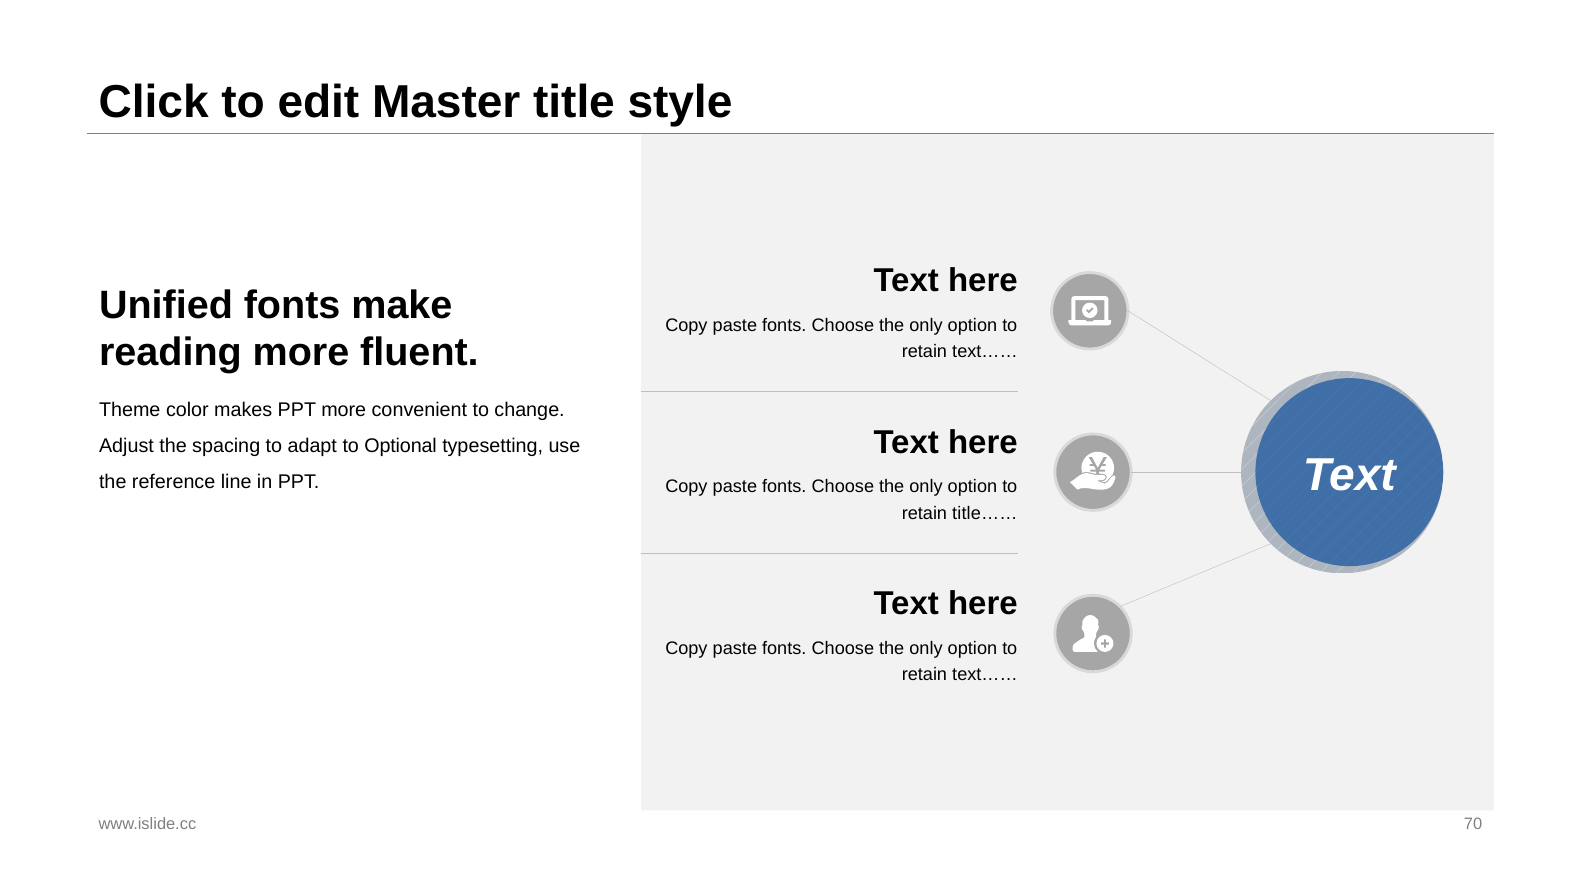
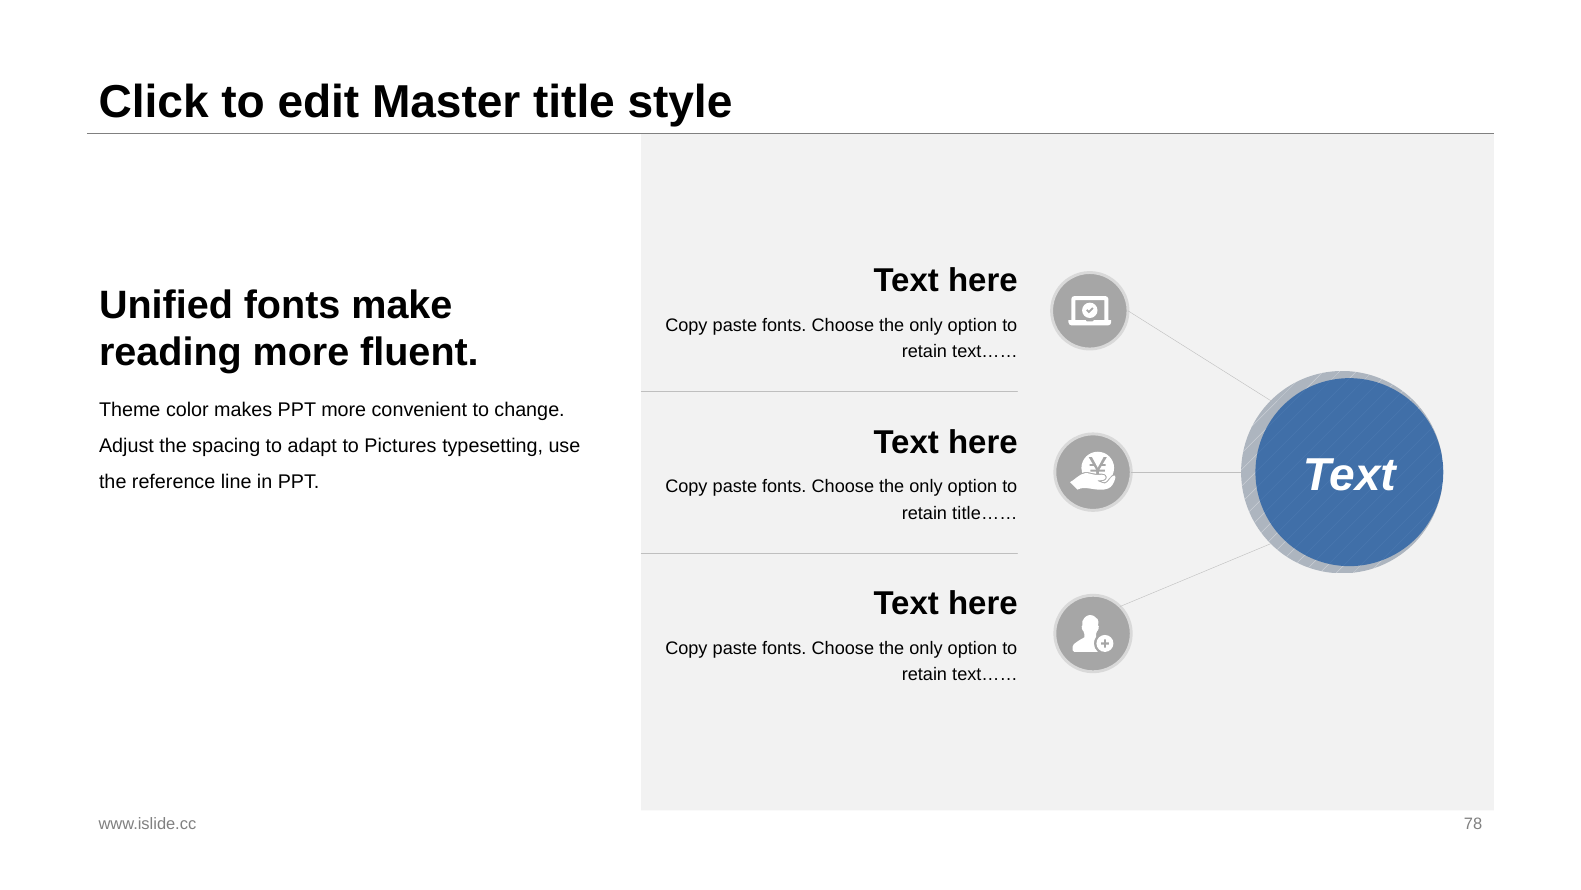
Optional: Optional -> Pictures
70: 70 -> 78
